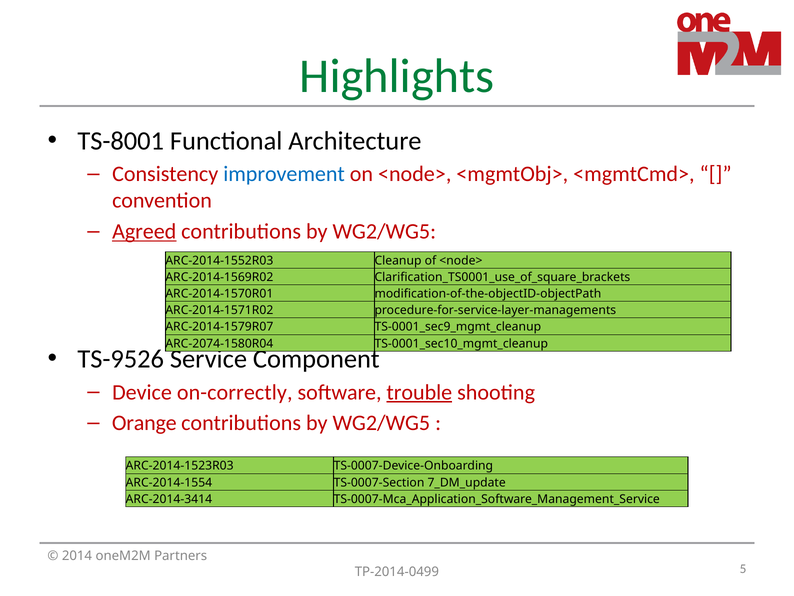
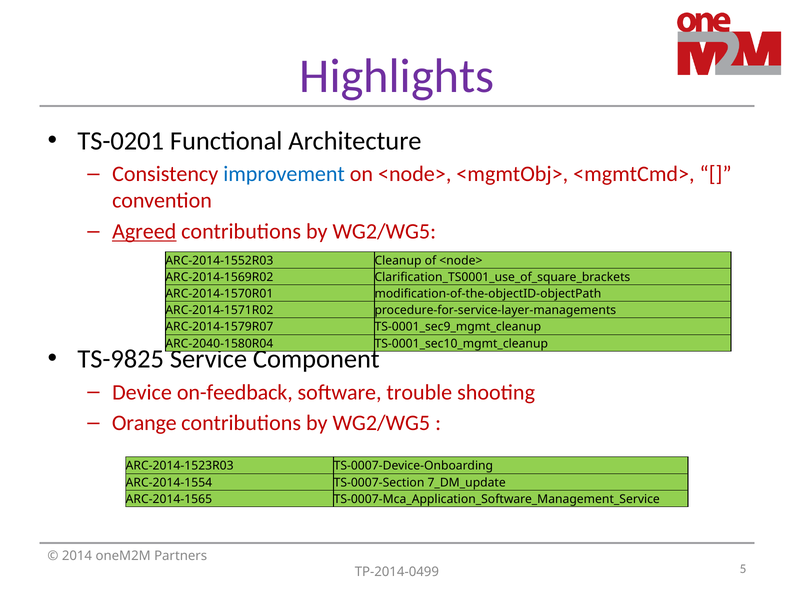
Highlights colour: green -> purple
TS-8001: TS-8001 -> TS-0201
ARC-2074-1580R04: ARC-2074-1580R04 -> ARC-2040-1580R04
TS-9526: TS-9526 -> TS-9825
on-correctly: on-correctly -> on-feedback
trouble underline: present -> none
ARC-2014-3414: ARC-2014-3414 -> ARC-2014-1565
